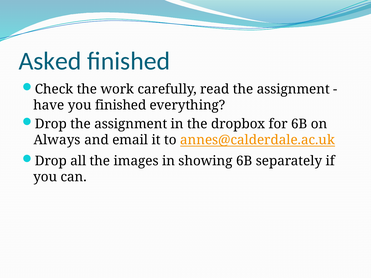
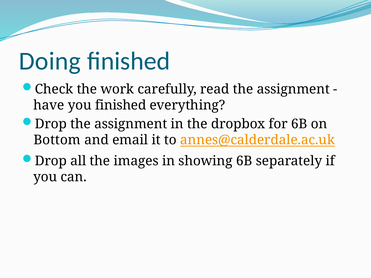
Asked: Asked -> Doing
Always: Always -> Bottom
